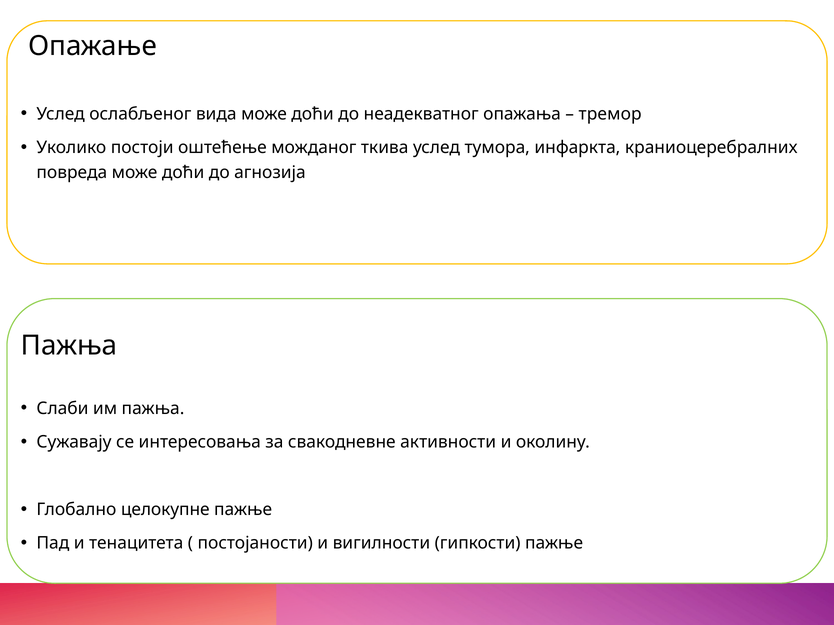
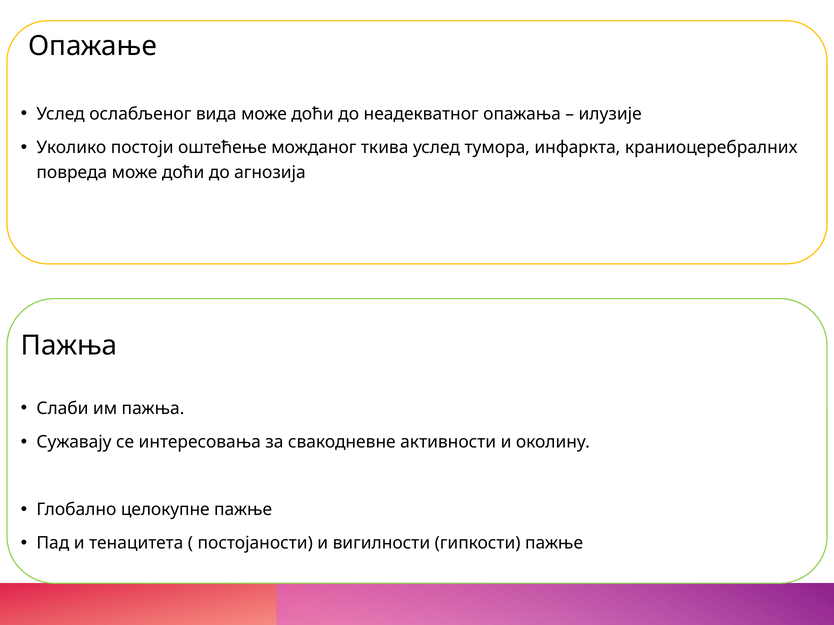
тремор: тремор -> илузије
